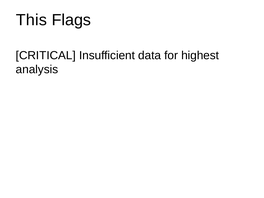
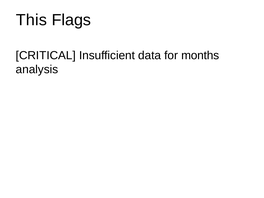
highest: highest -> months
